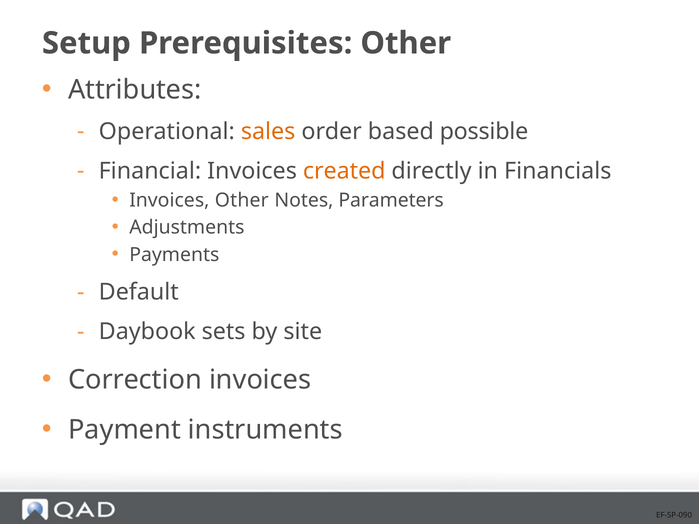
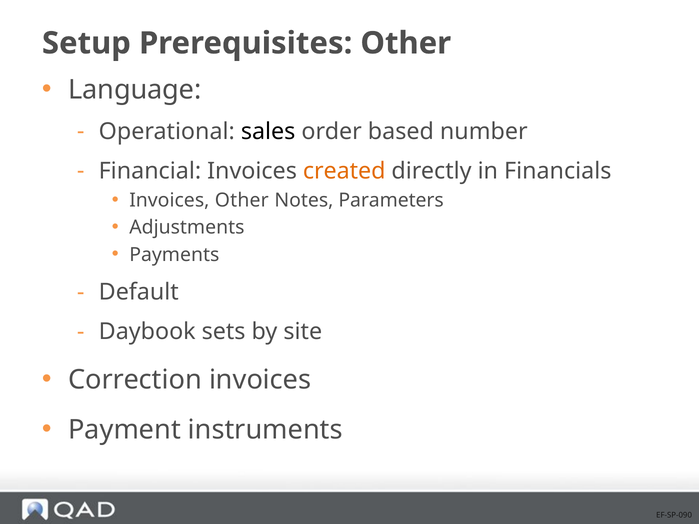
Attributes: Attributes -> Language
sales colour: orange -> black
possible: possible -> number
